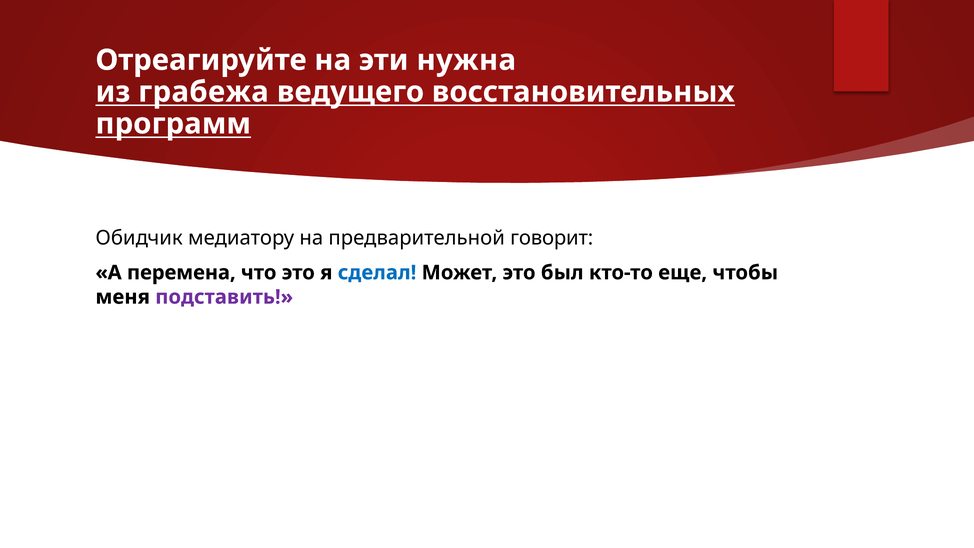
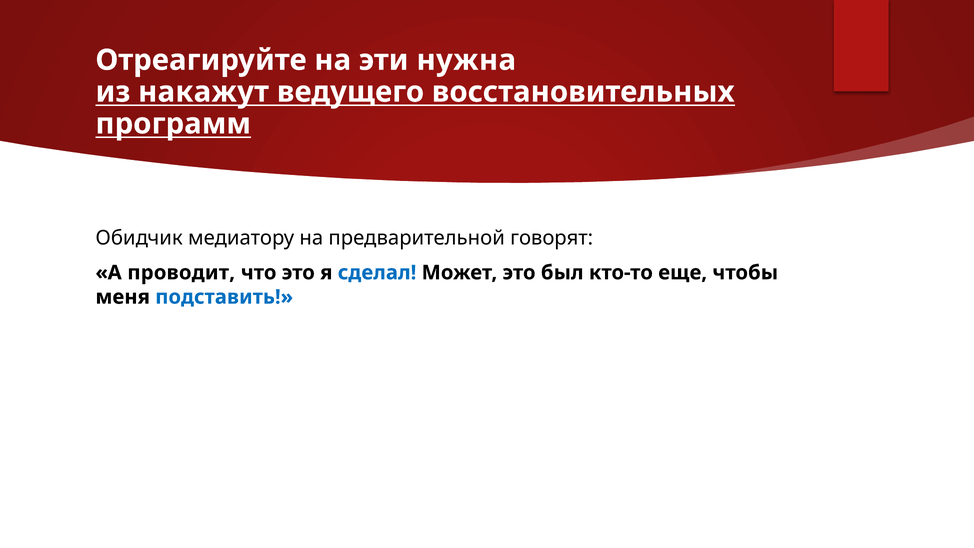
грабежа: грабежа -> накажут
говорит: говорит -> говорят
перемена: перемена -> проводит
подставить colour: purple -> blue
